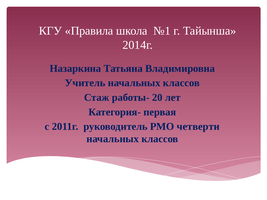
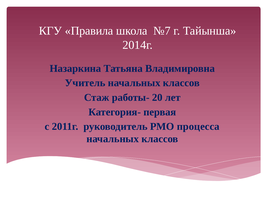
№1: №1 -> №7
четверти: четверти -> процесса
